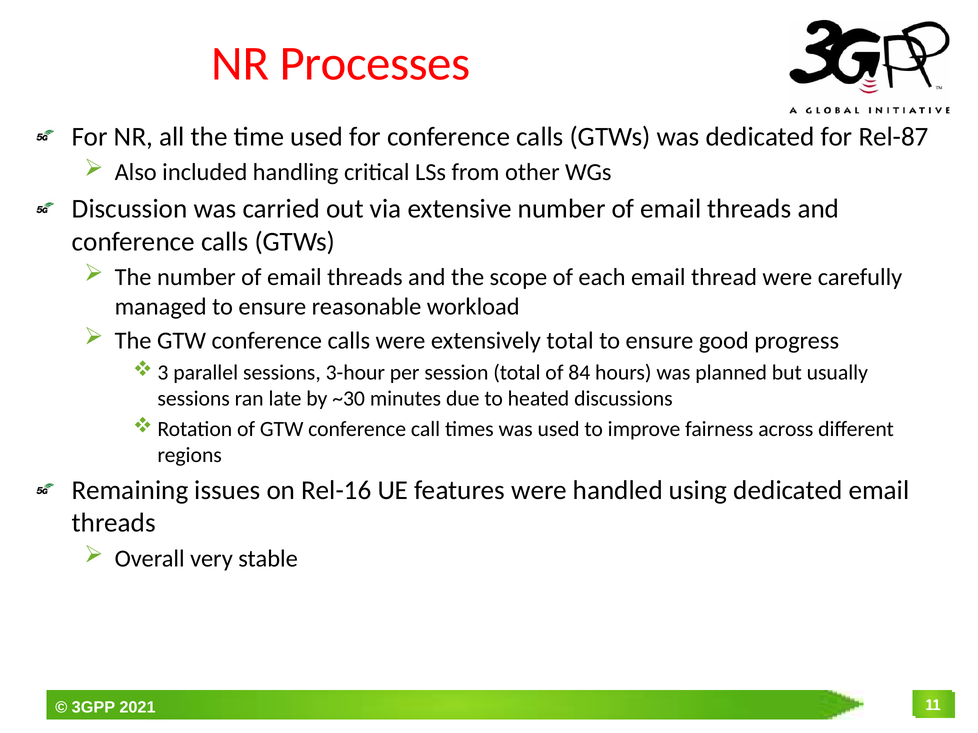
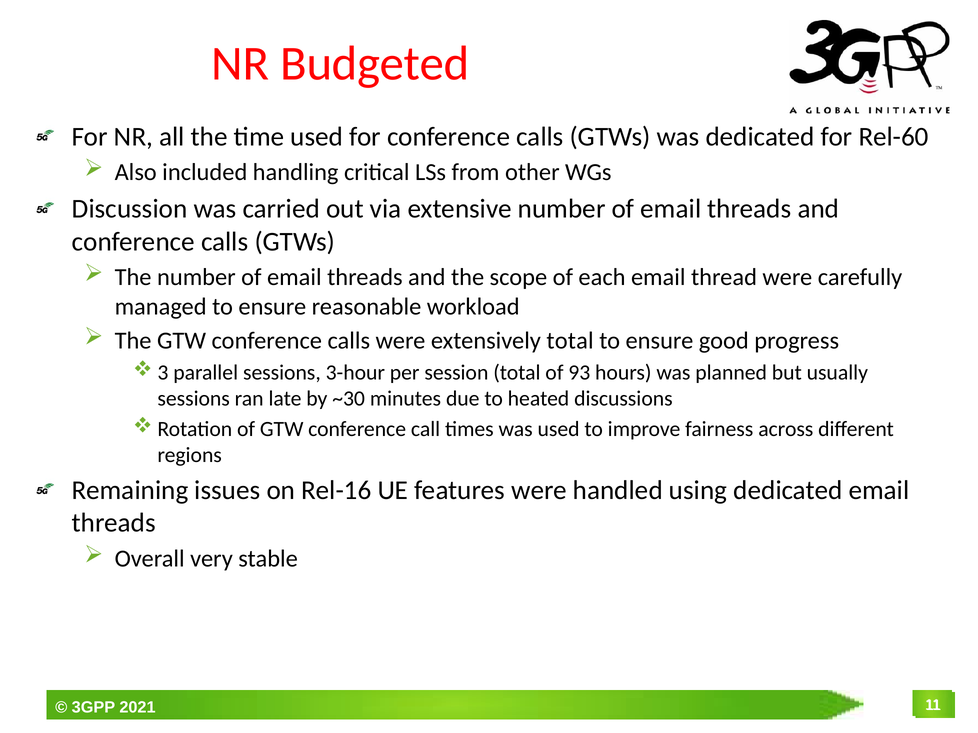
Processes: Processes -> Budgeted
Rel-87: Rel-87 -> Rel-60
84: 84 -> 93
